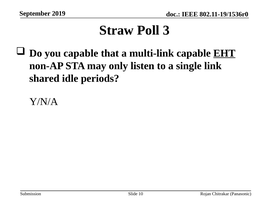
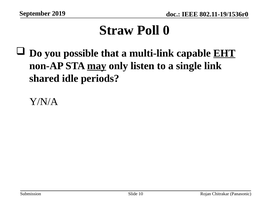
3: 3 -> 0
you capable: capable -> possible
may underline: none -> present
